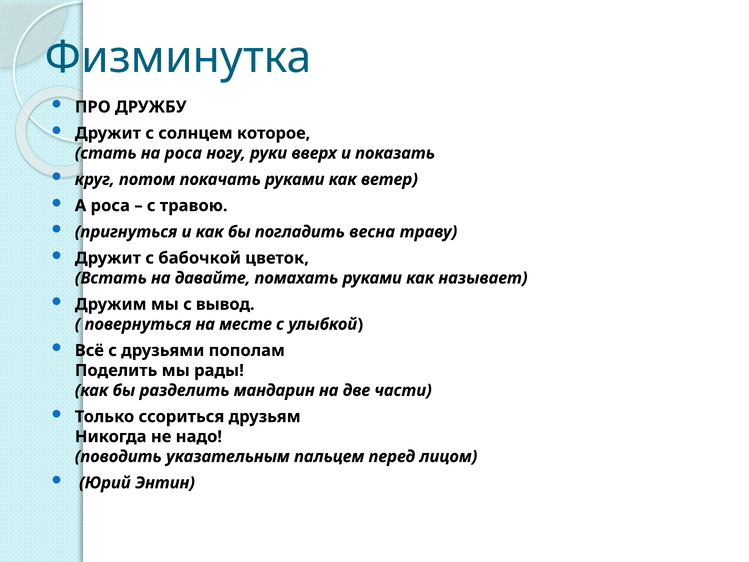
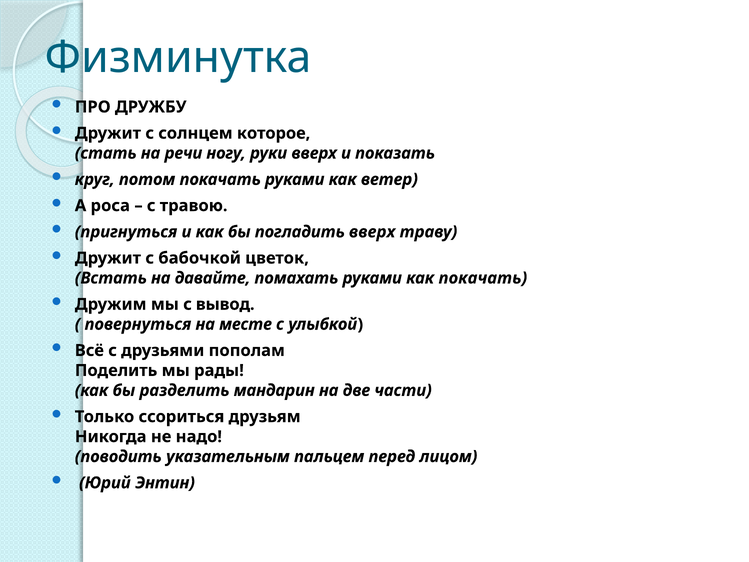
на роса: роса -> речи
погладить весна: весна -> вверх
как называет: называет -> покачать
